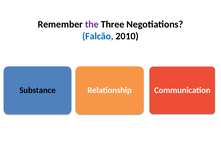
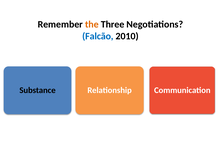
the colour: purple -> orange
